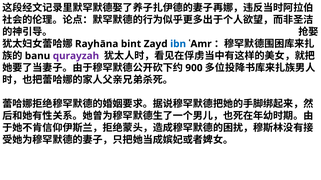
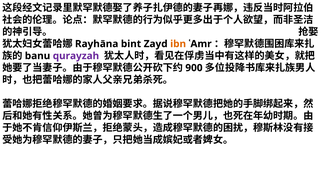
ibn colour: blue -> orange
